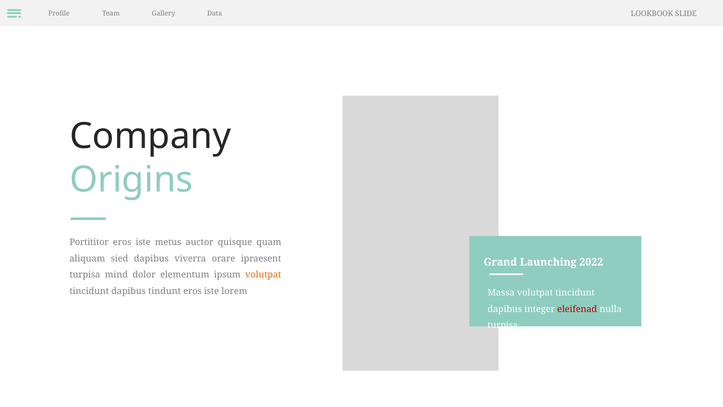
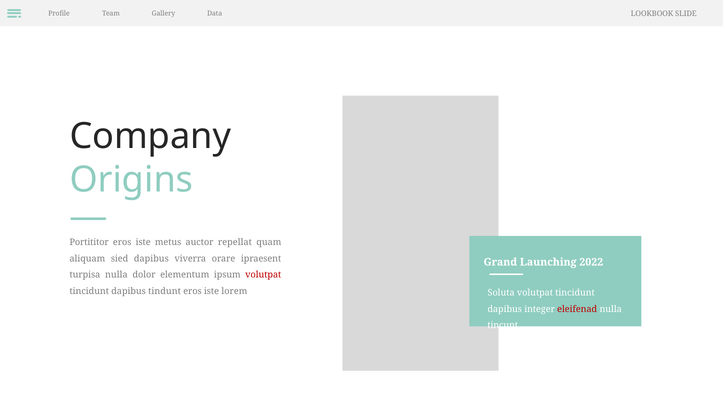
quisque: quisque -> repellat
turpisa mind: mind -> nulla
volutpat at (263, 275) colour: orange -> red
Massa: Massa -> Soluta
turpisa at (503, 325): turpisa -> tincunt
